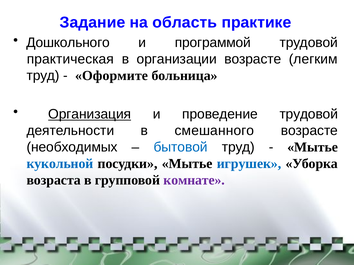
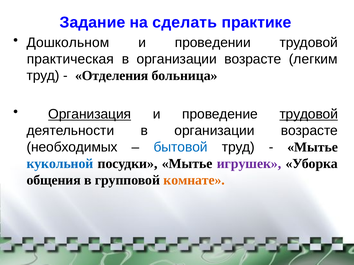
область: область -> сделать
Дошкольного: Дошкольного -> Дошкольном
программой: программой -> проведении
Оформите: Оформите -> Отделения
трудовой at (309, 114) underline: none -> present
деятельности в смешанного: смешанного -> организации
игрушек colour: blue -> purple
возраста: возраста -> общения
комнате colour: purple -> orange
